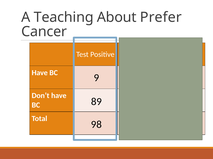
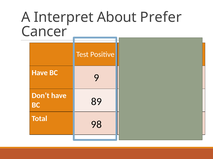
Teaching: Teaching -> Interpret
